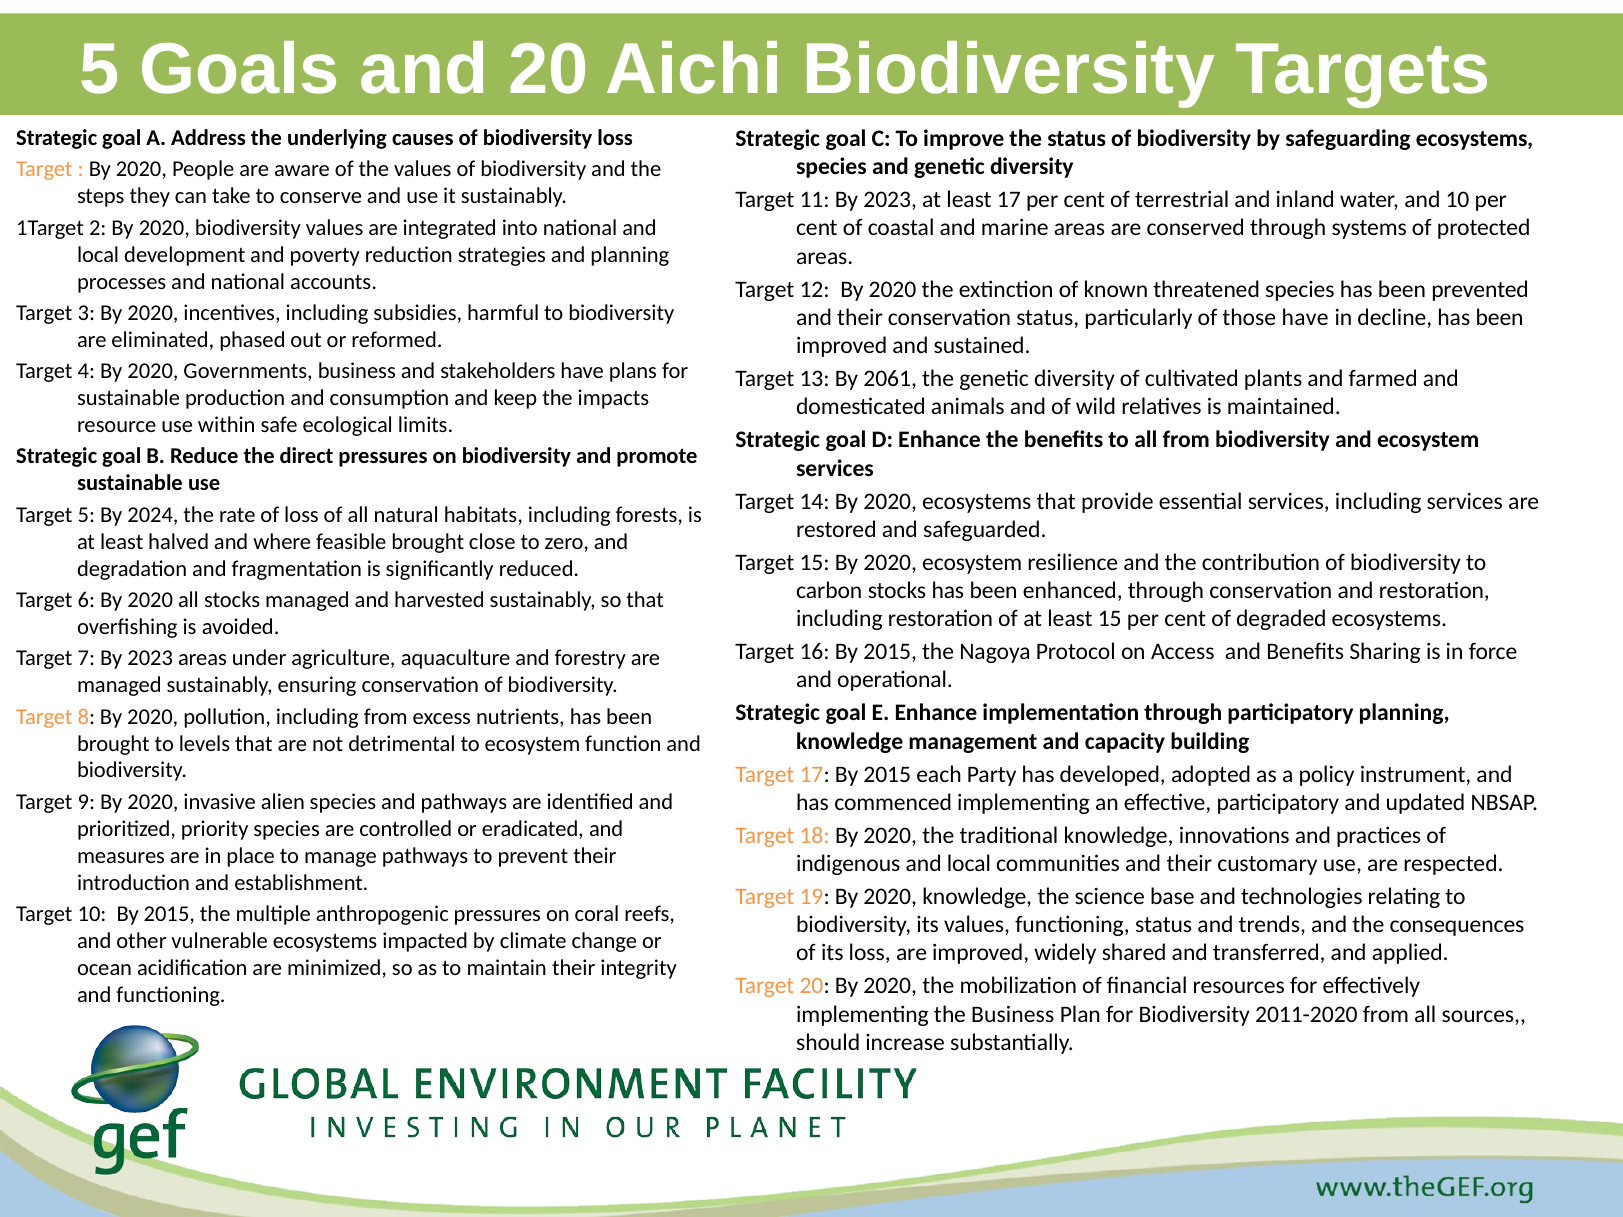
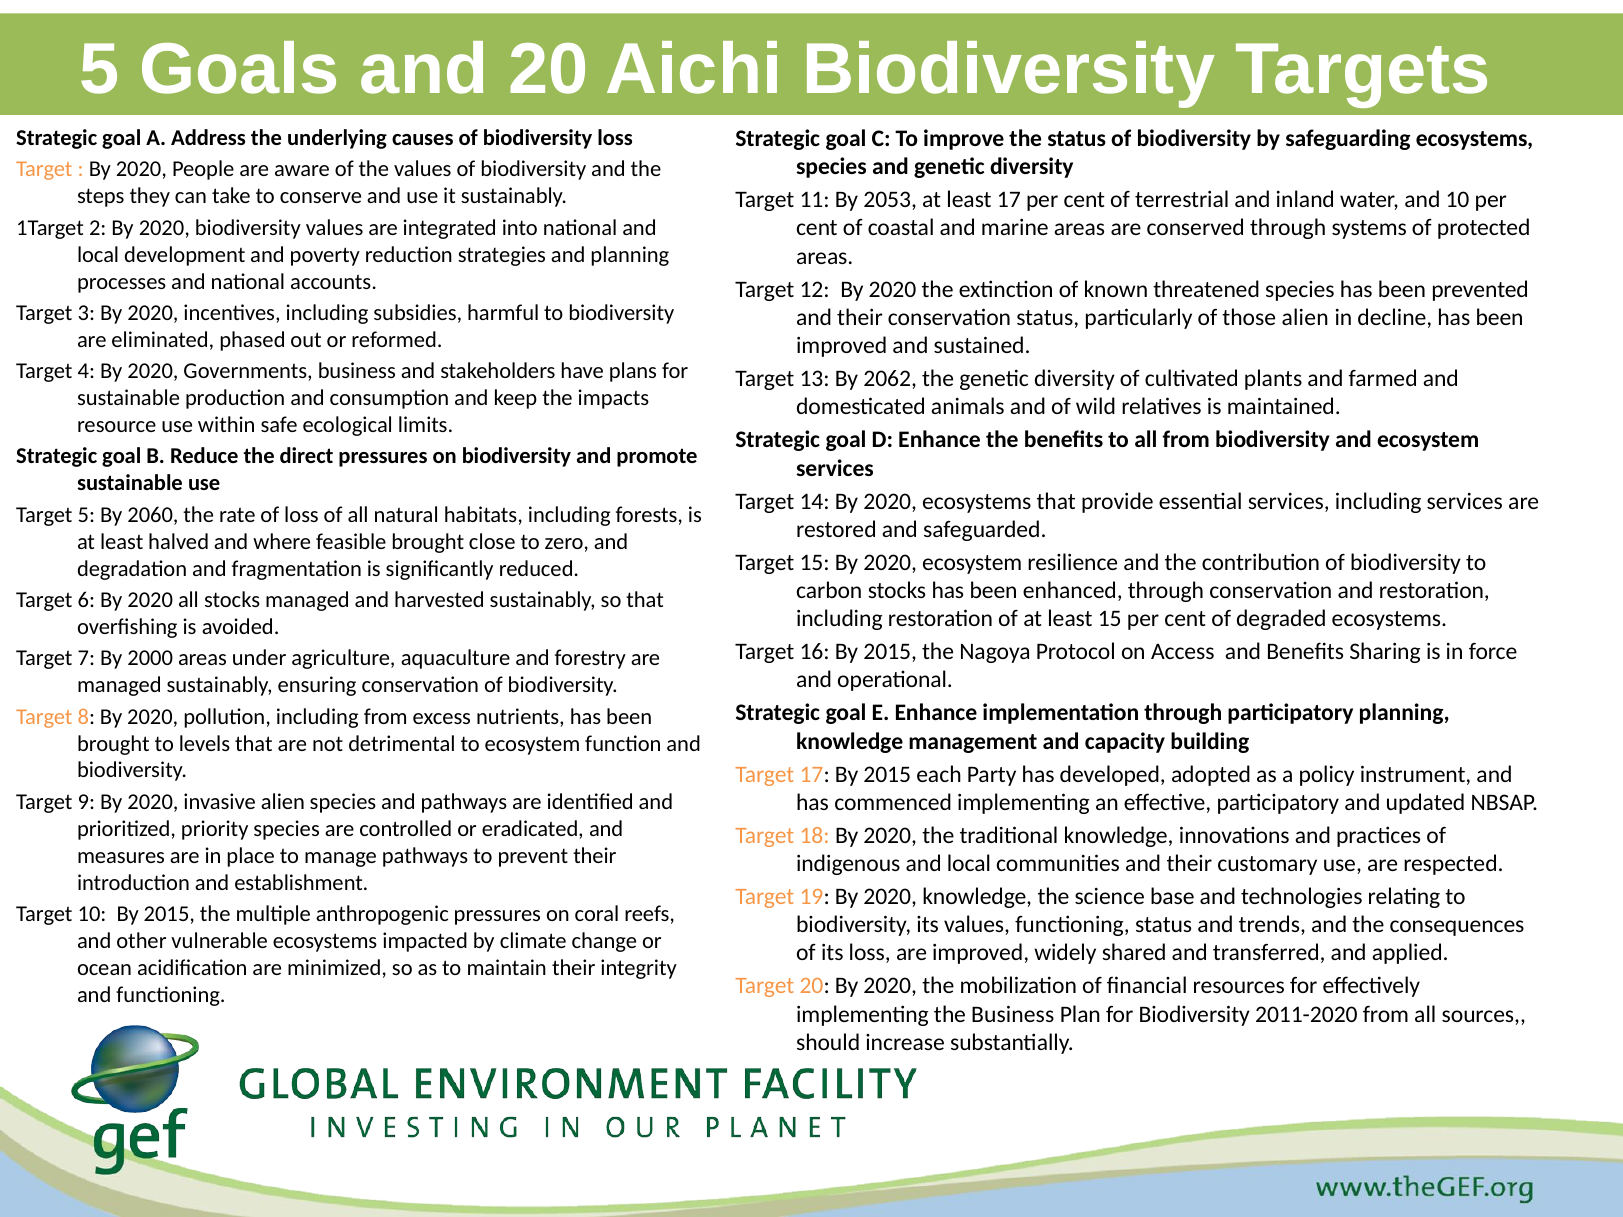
11 By 2023: 2023 -> 2053
those have: have -> alien
2061: 2061 -> 2062
2024: 2024 -> 2060
7 By 2023: 2023 -> 2000
